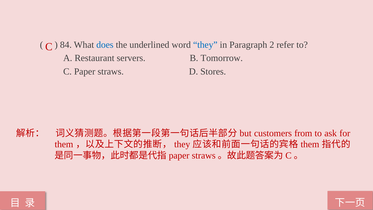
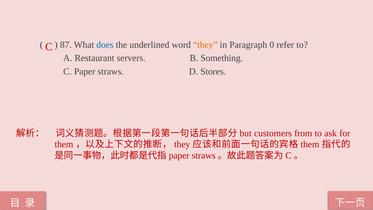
84: 84 -> 87
they at (205, 45) colour: blue -> orange
2: 2 -> 0
Tomorrow: Tomorrow -> Something
